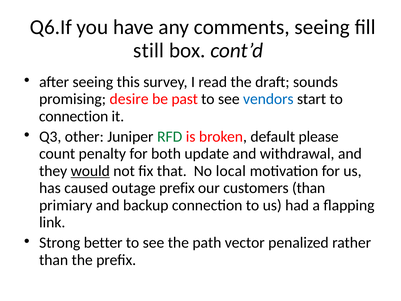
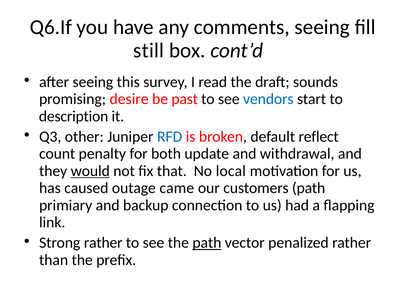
connection at (74, 116): connection -> description
RFD colour: green -> blue
please: please -> reflect
outage prefix: prefix -> came
customers than: than -> path
Strong better: better -> rather
path at (207, 243) underline: none -> present
